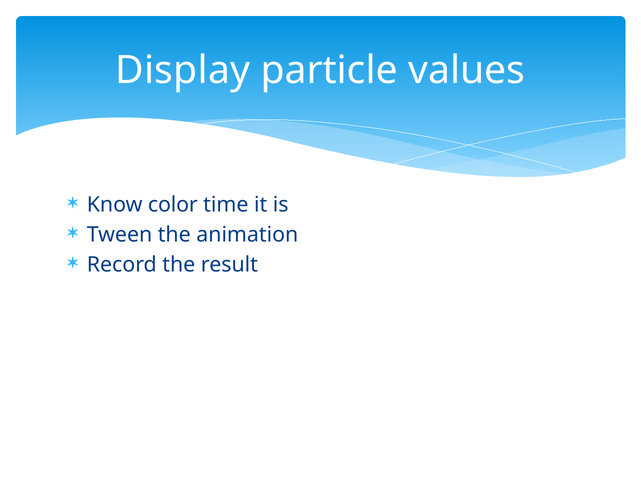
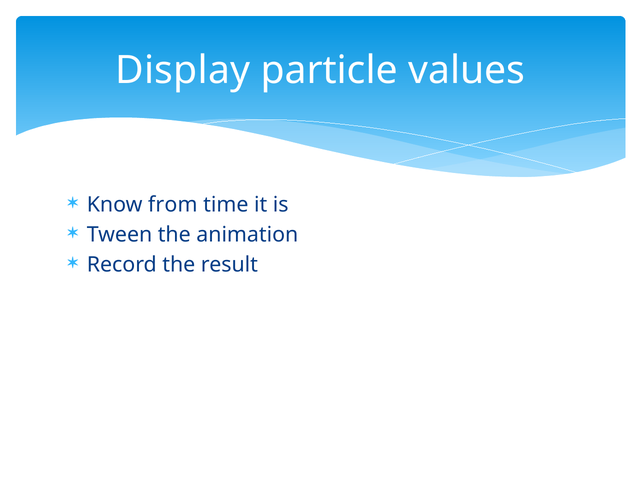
color: color -> from
